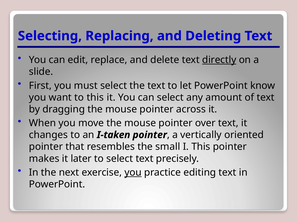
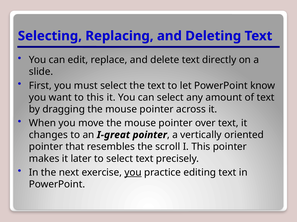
directly underline: present -> none
I-taken: I-taken -> I-great
small: small -> scroll
